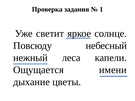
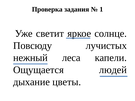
небесный: небесный -> лучистых
имени: имени -> людей
